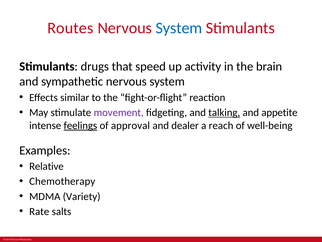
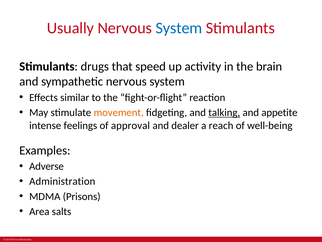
Routes: Routes -> Usually
movement colour: purple -> orange
feelings underline: present -> none
Relative: Relative -> Adverse
Chemotherapy: Chemotherapy -> Administration
Variety: Variety -> Prisons
Rate: Rate -> Area
